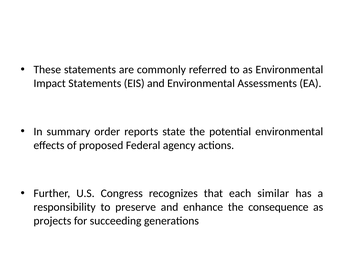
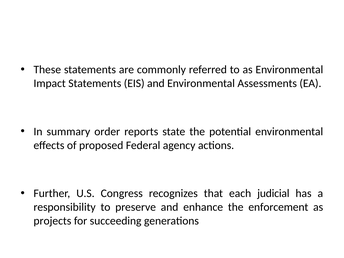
similar: similar -> judicial
consequence: consequence -> enforcement
